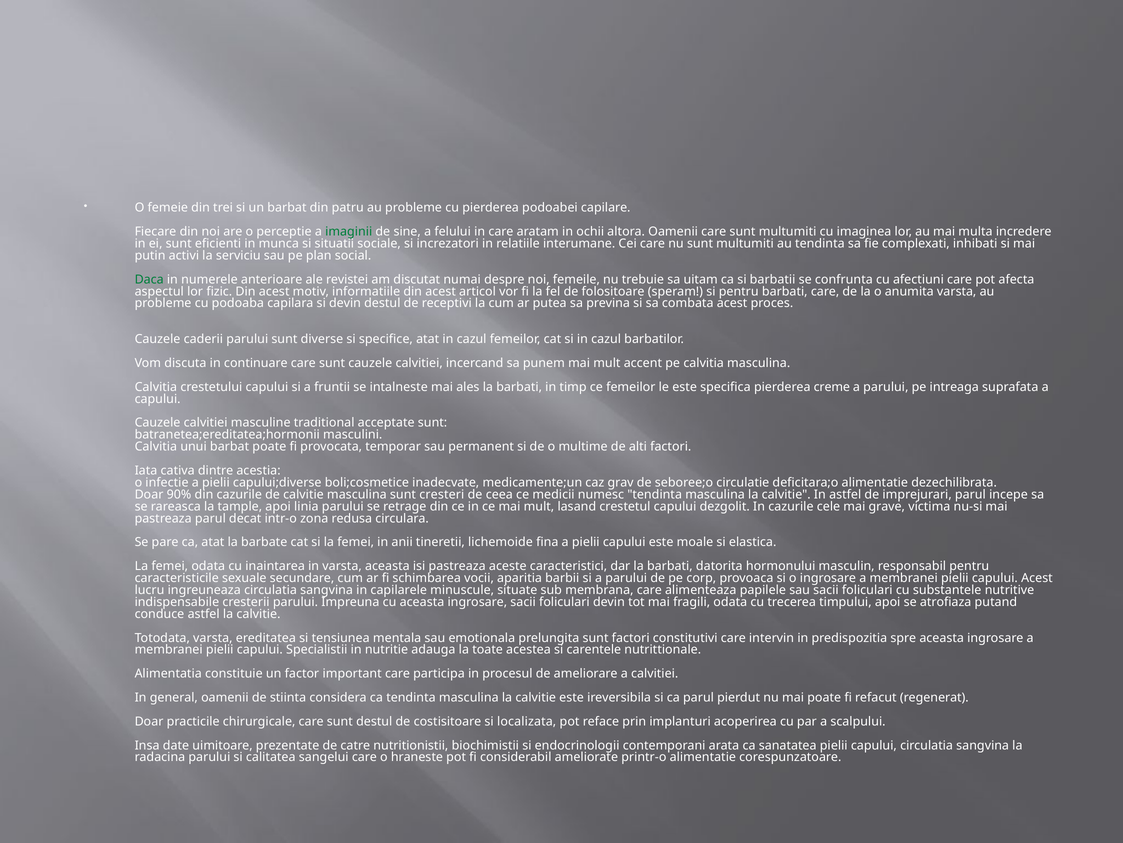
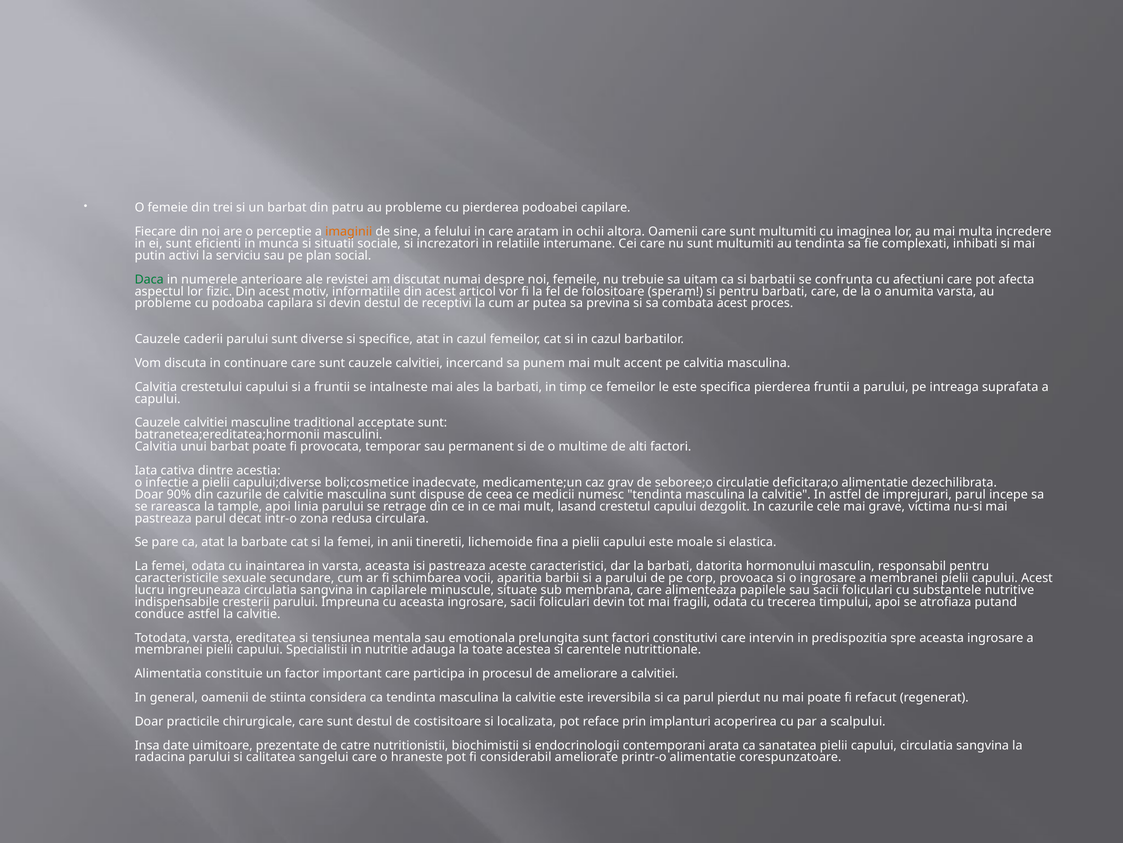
imaginii colour: green -> orange
pierderea creme: creme -> fruntii
cresteri: cresteri -> dispuse
